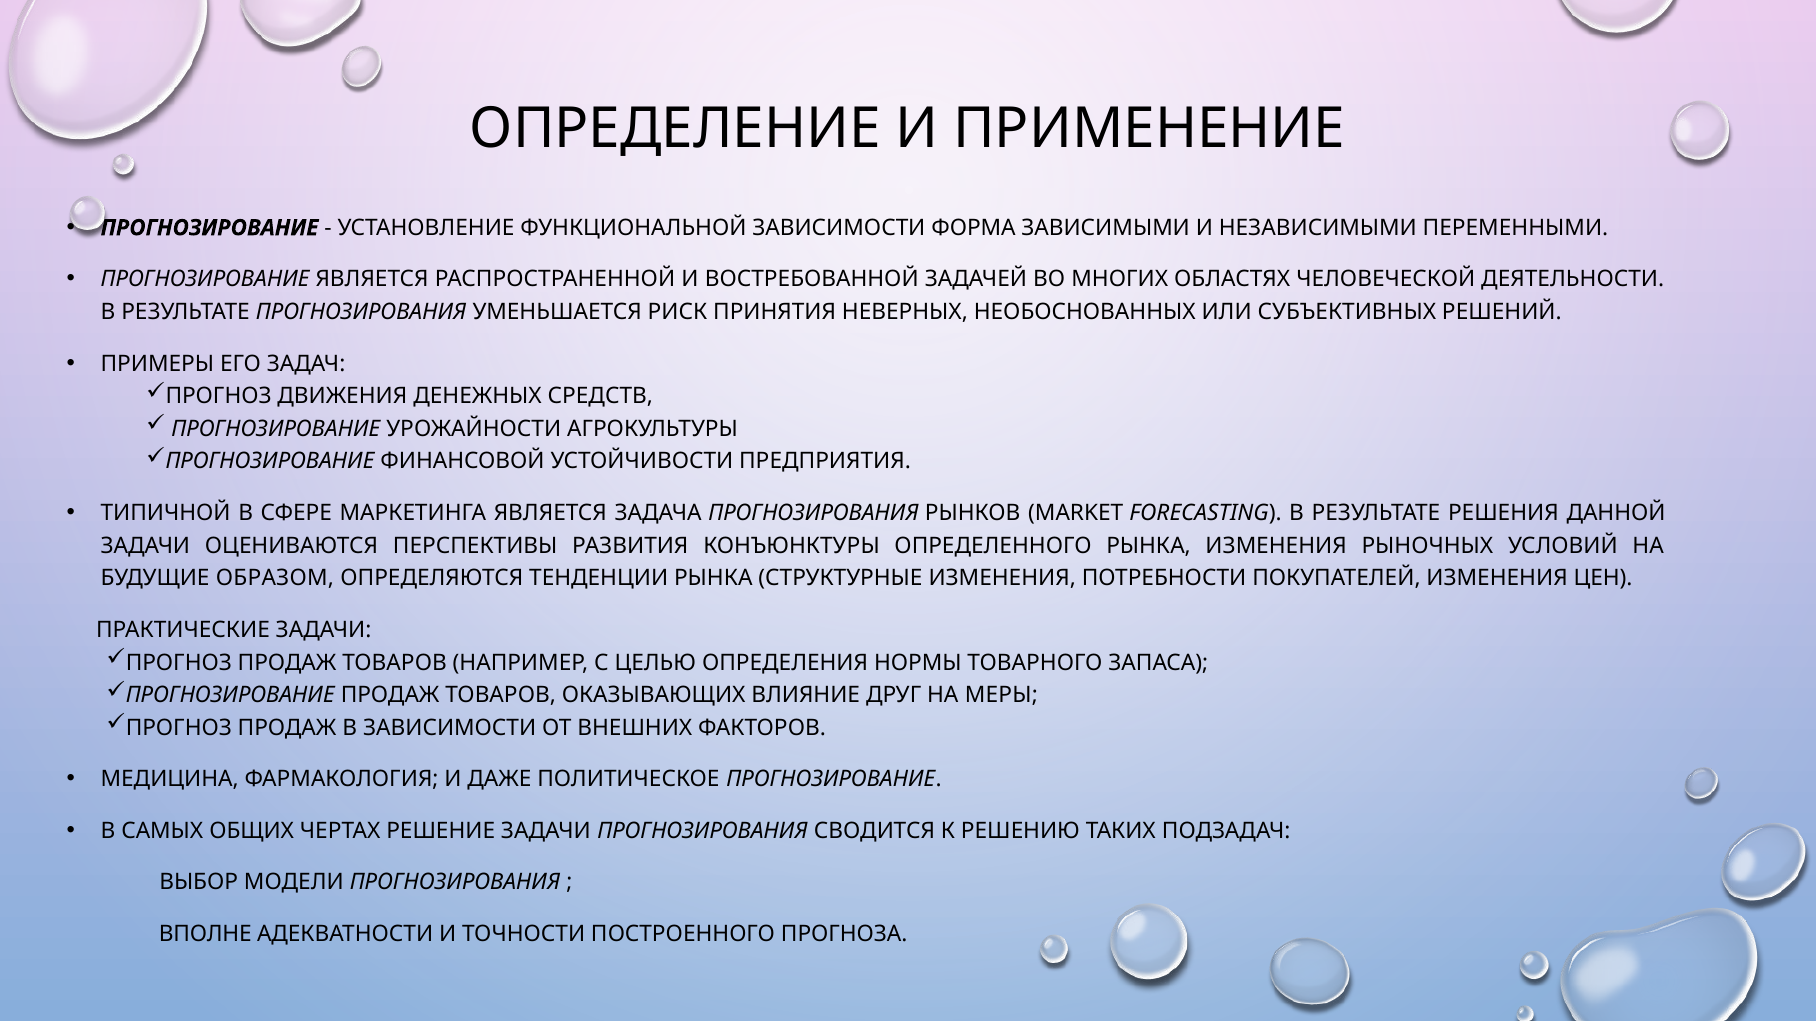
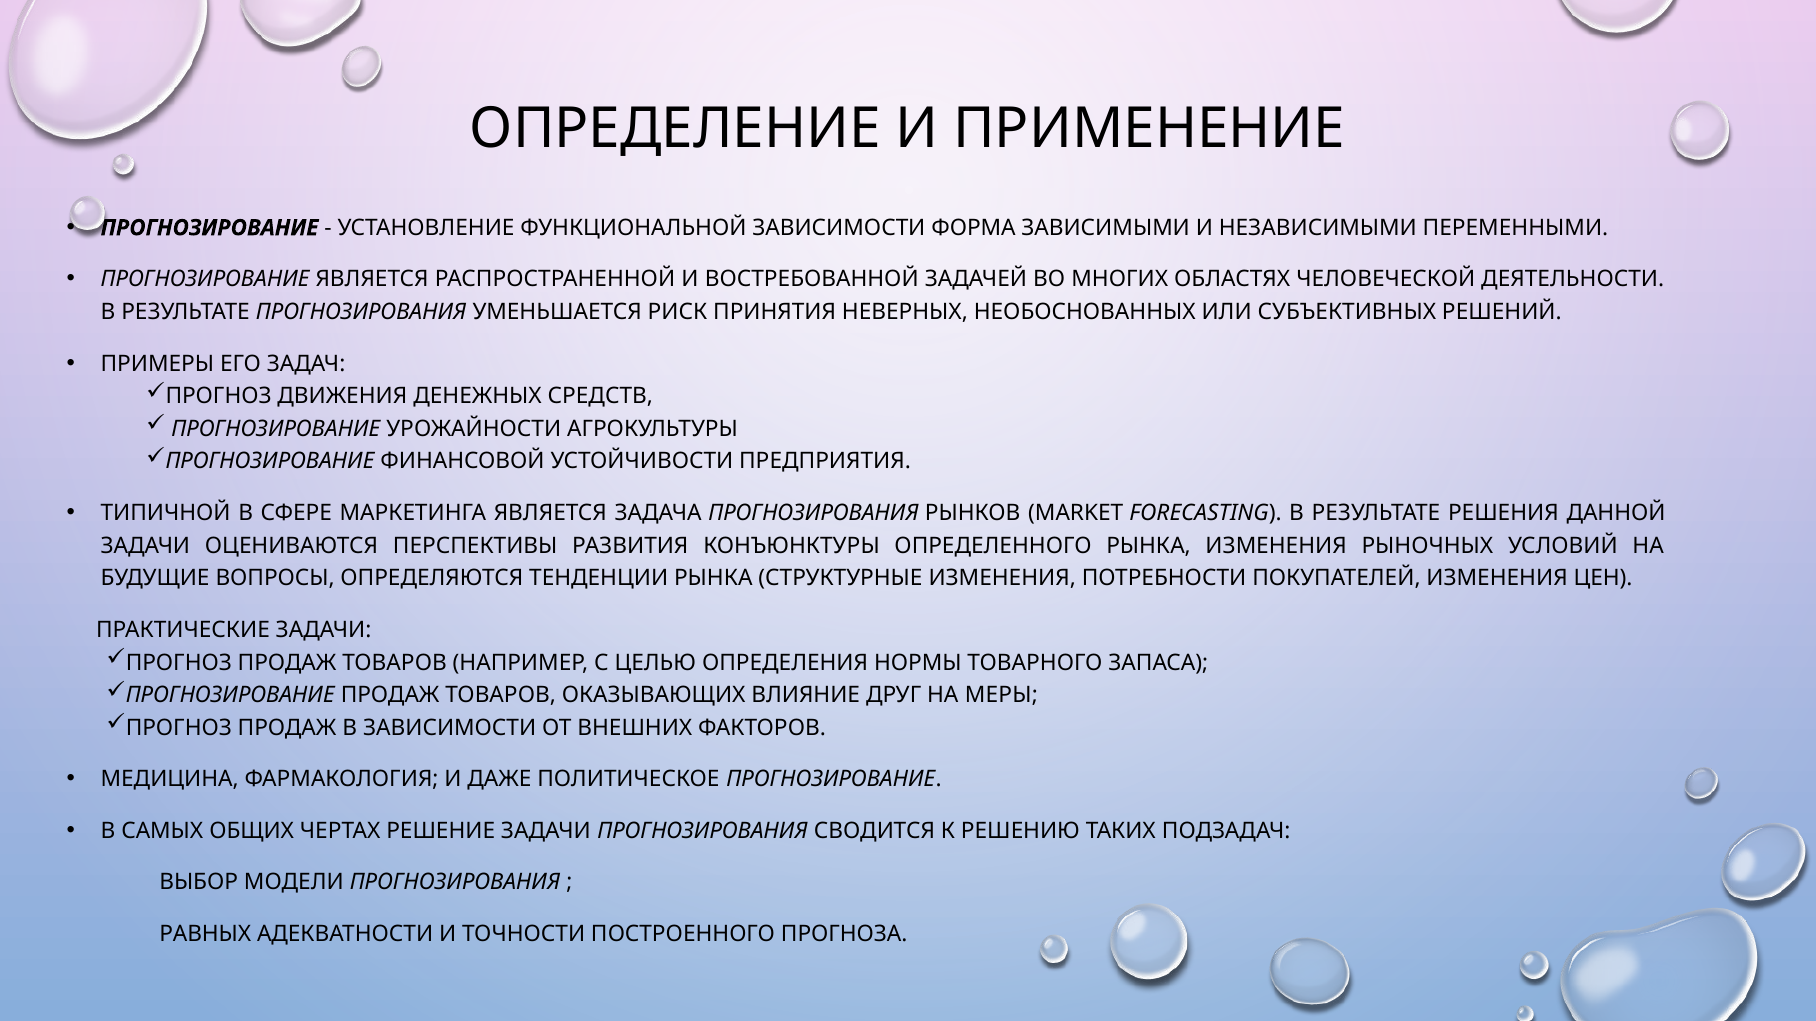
ОБРАЗОМ: ОБРАЗОМ -> ВОПРОСЫ
ВПОЛНЕ: ВПОЛНЕ -> РАВНЫХ
